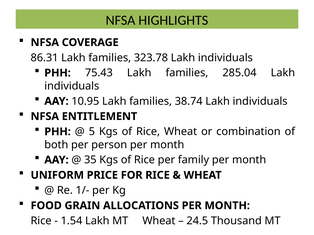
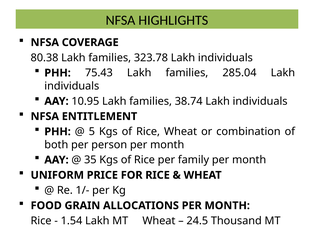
86.31: 86.31 -> 80.38
